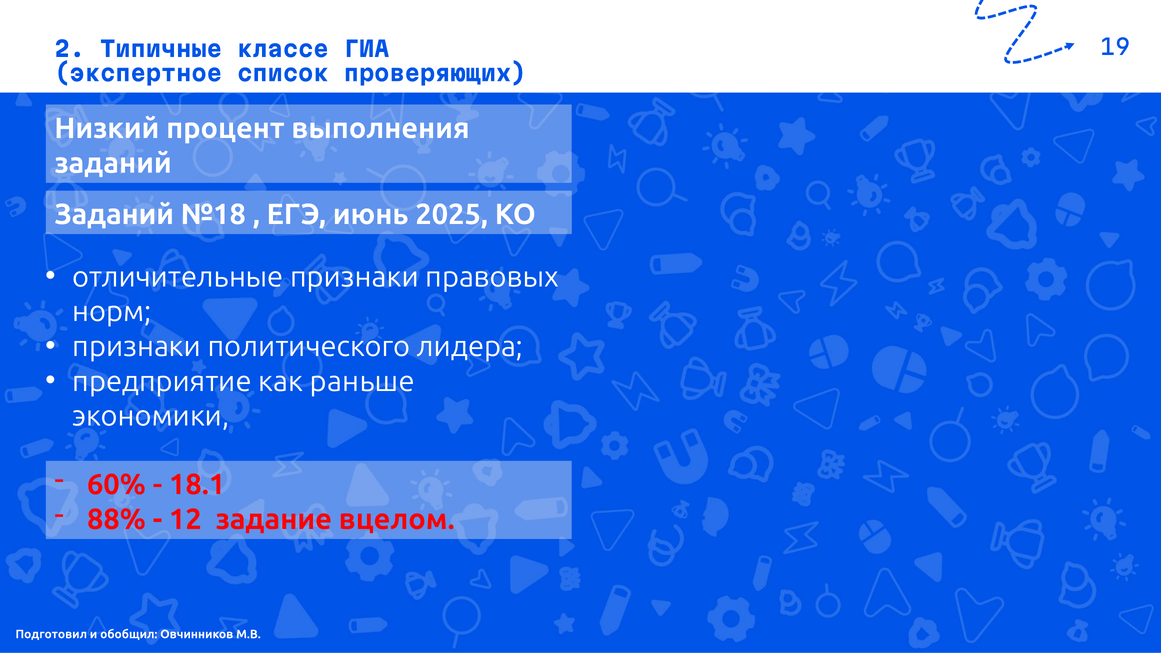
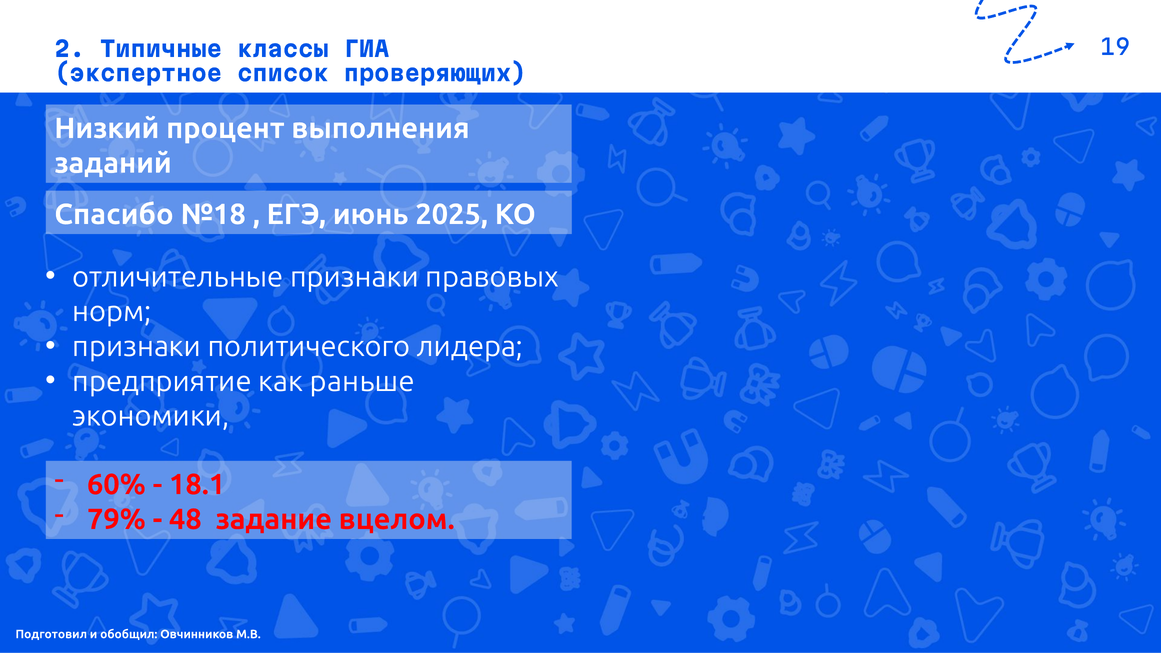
классе: классе -> классы
Заданий at (114, 214): Заданий -> Спасибо
88%: 88% -> 79%
12: 12 -> 48
